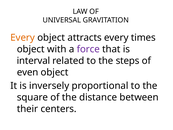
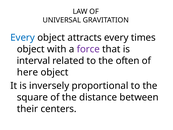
Every at (23, 38) colour: orange -> blue
steps: steps -> often
even: even -> here
